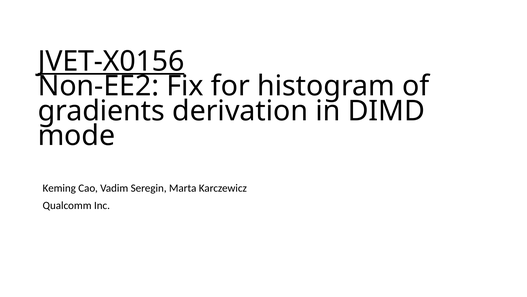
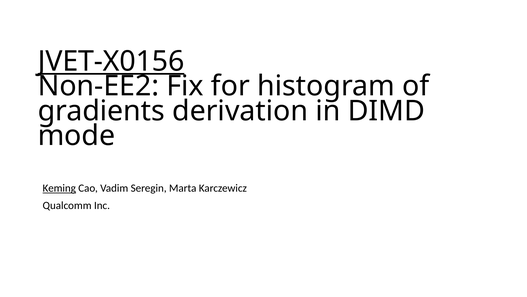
Keming underline: none -> present
